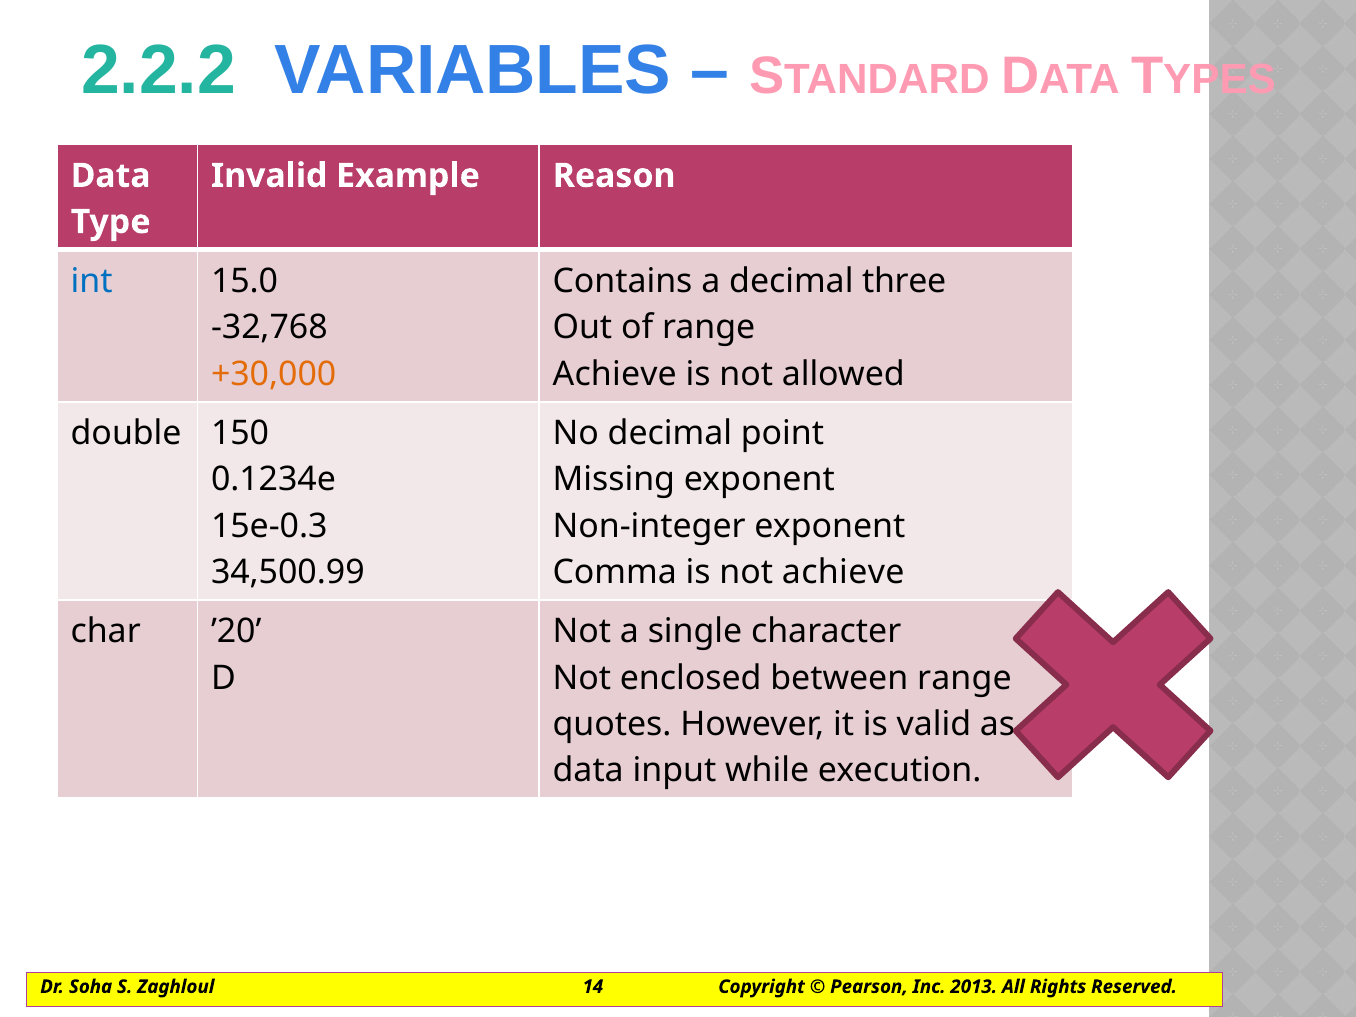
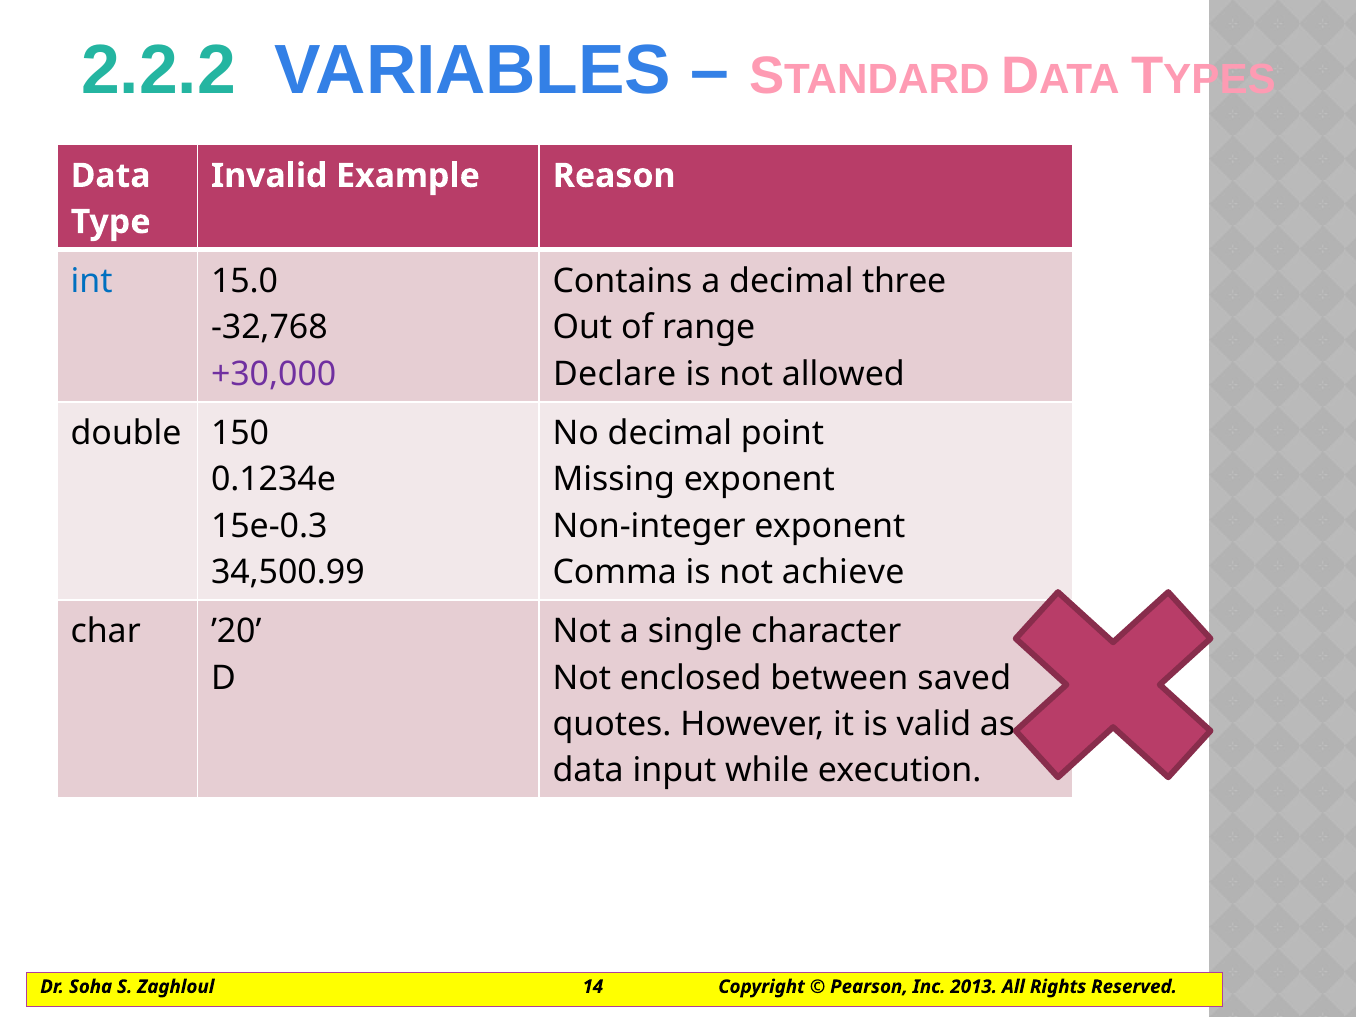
+30,000 colour: orange -> purple
Achieve at (615, 374): Achieve -> Declare
between range: range -> saved
